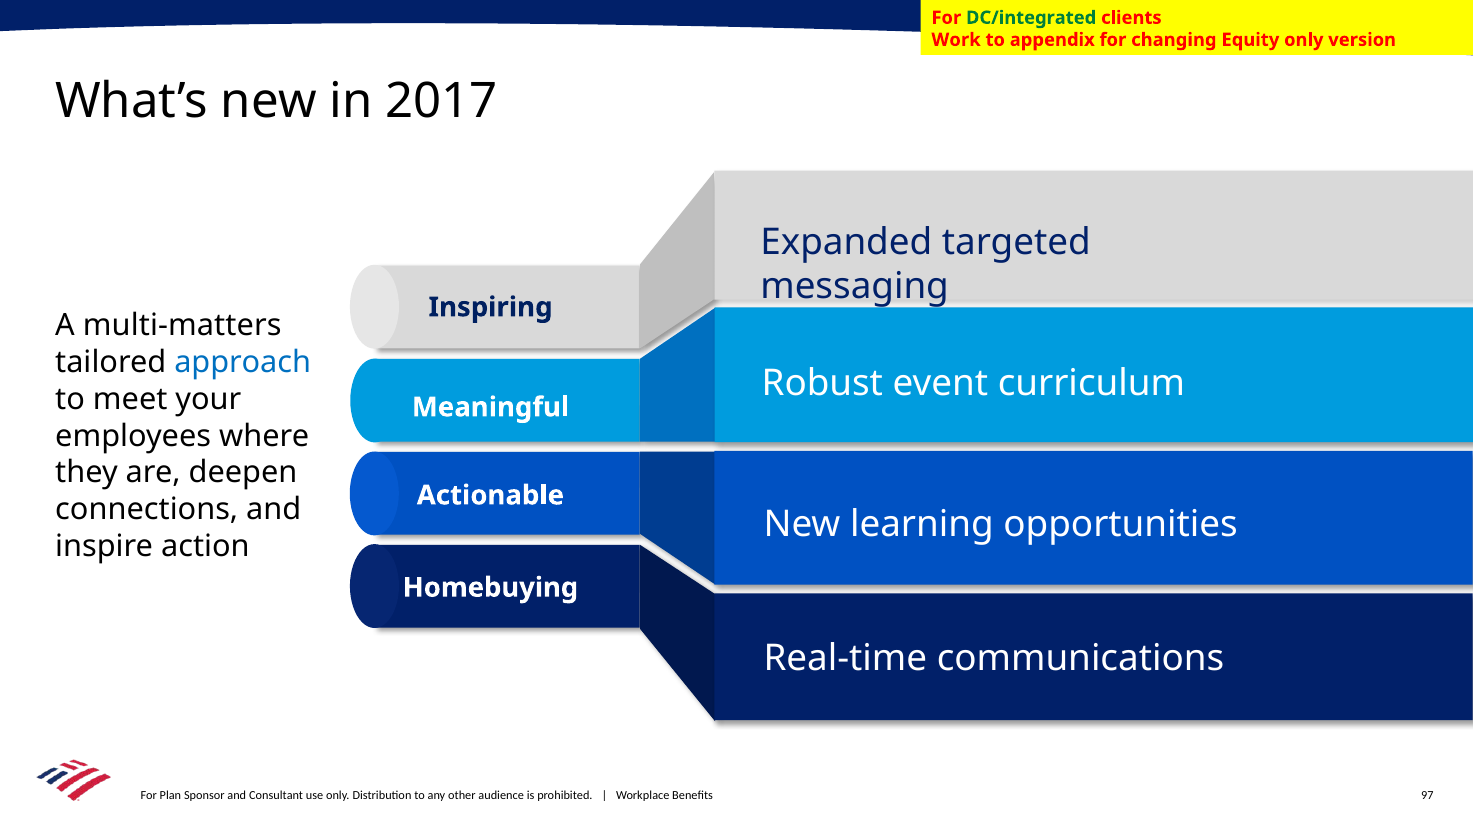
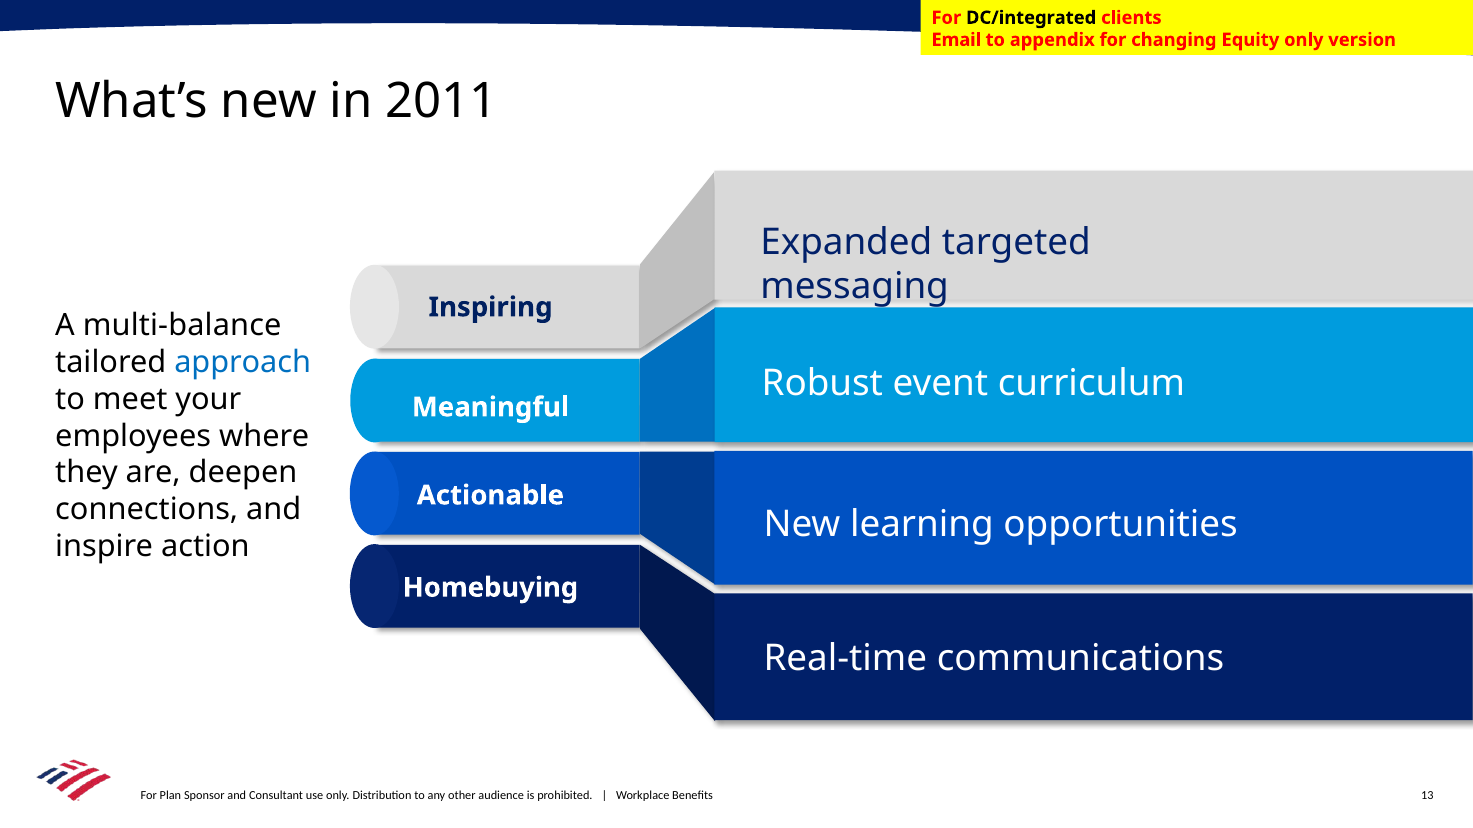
DC/integrated colour: green -> black
Work: Work -> Email
2017: 2017 -> 2011
multi-matters: multi-matters -> multi-balance
97: 97 -> 13
